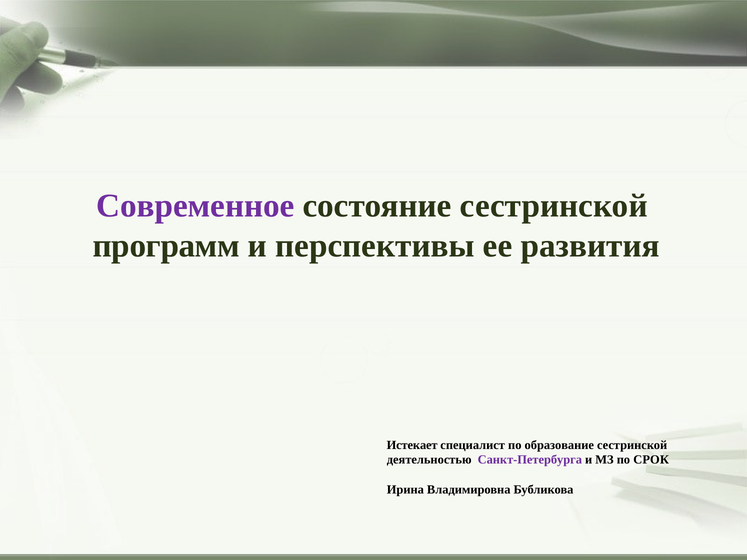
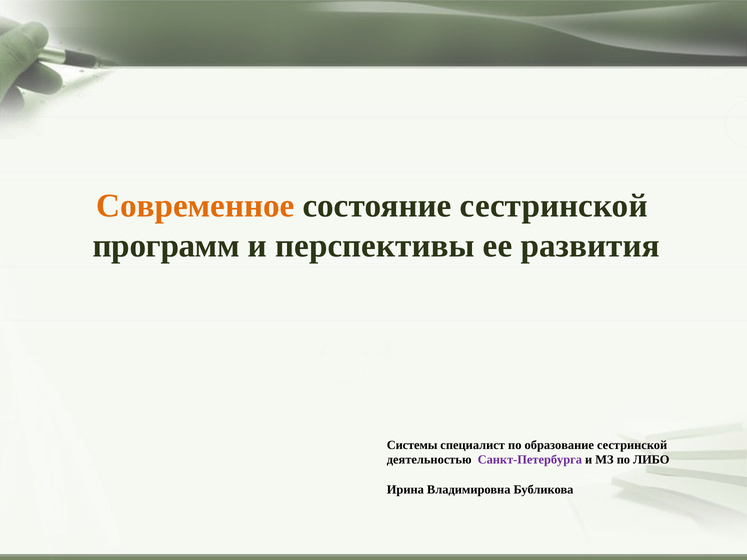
Современное colour: purple -> orange
Истекает: Истекает -> Системы
СРОК: СРОК -> ЛИБО
